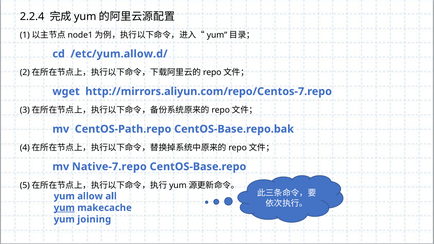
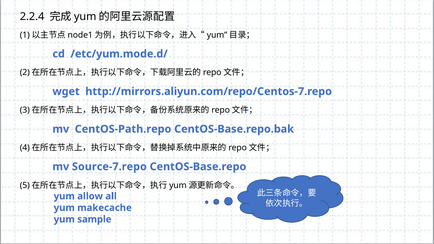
/etc/yum.allow.d/: /etc/yum.allow.d/ -> /etc/yum.mode.d/
Native-7.repo: Native-7.repo -> Source-7.repo
yum at (64, 208) underline: present -> none
joining: joining -> sample
